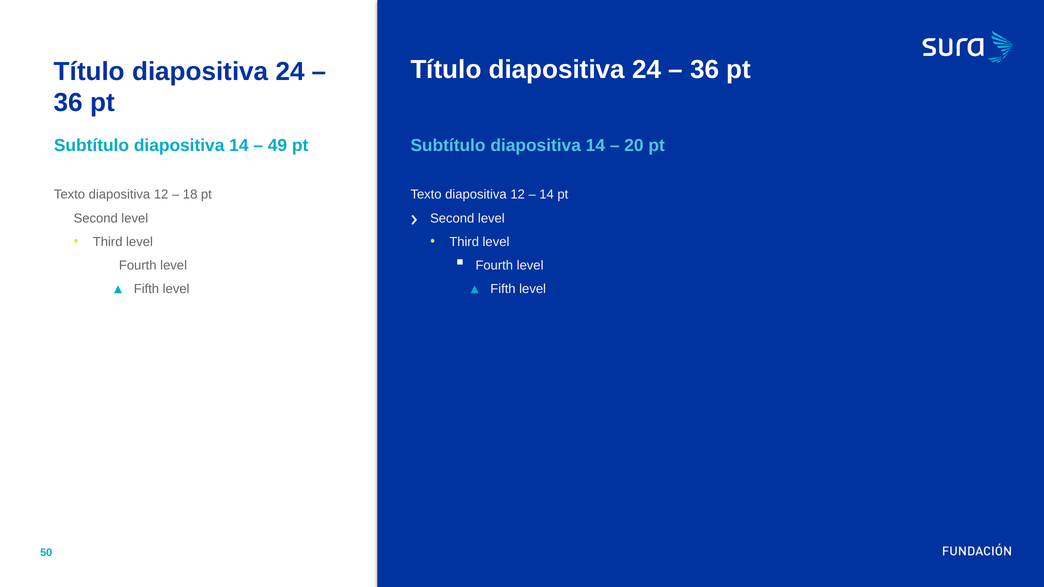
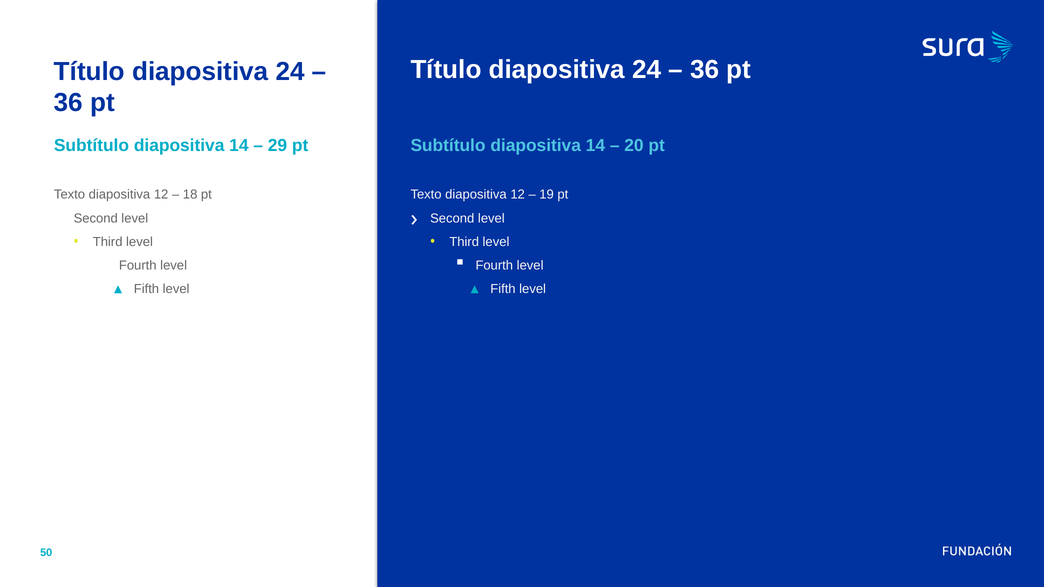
49: 49 -> 29
14 at (547, 195): 14 -> 19
